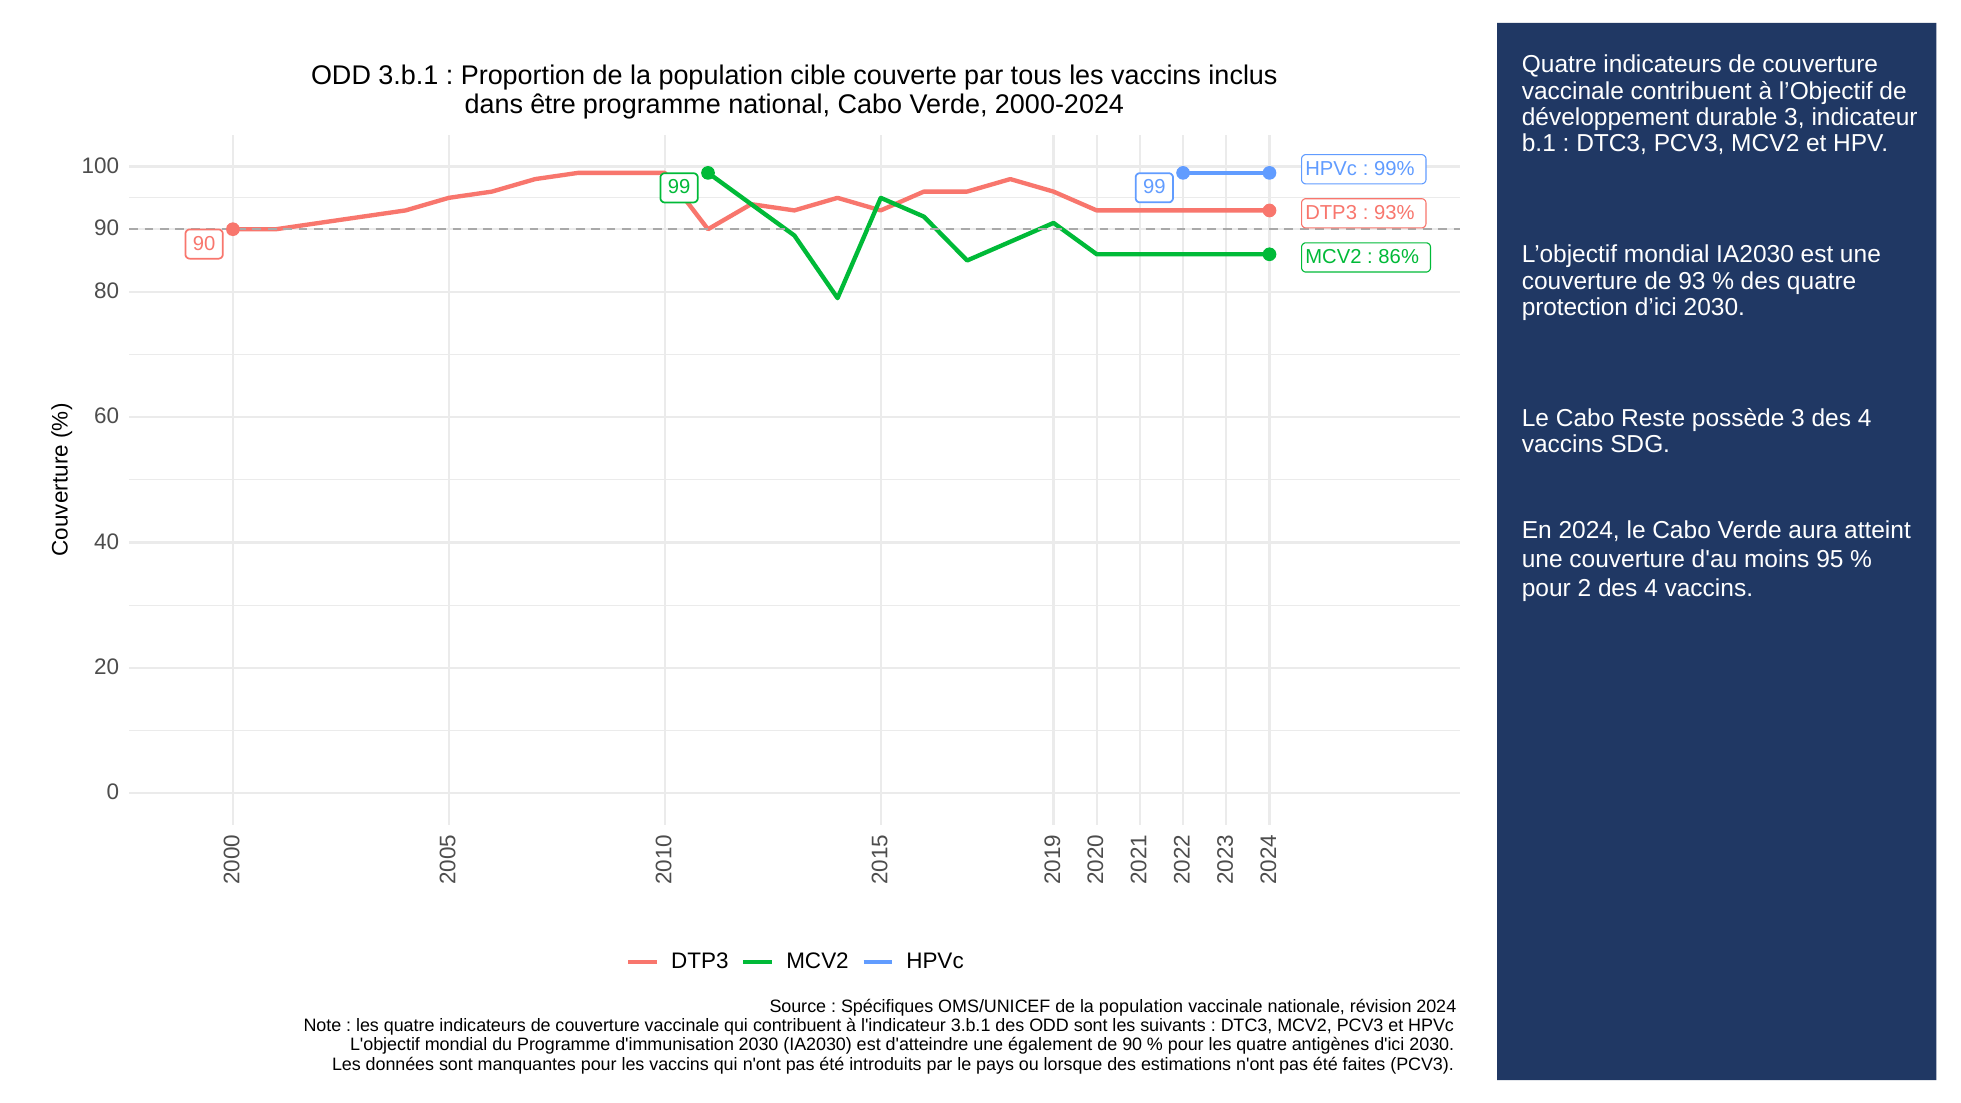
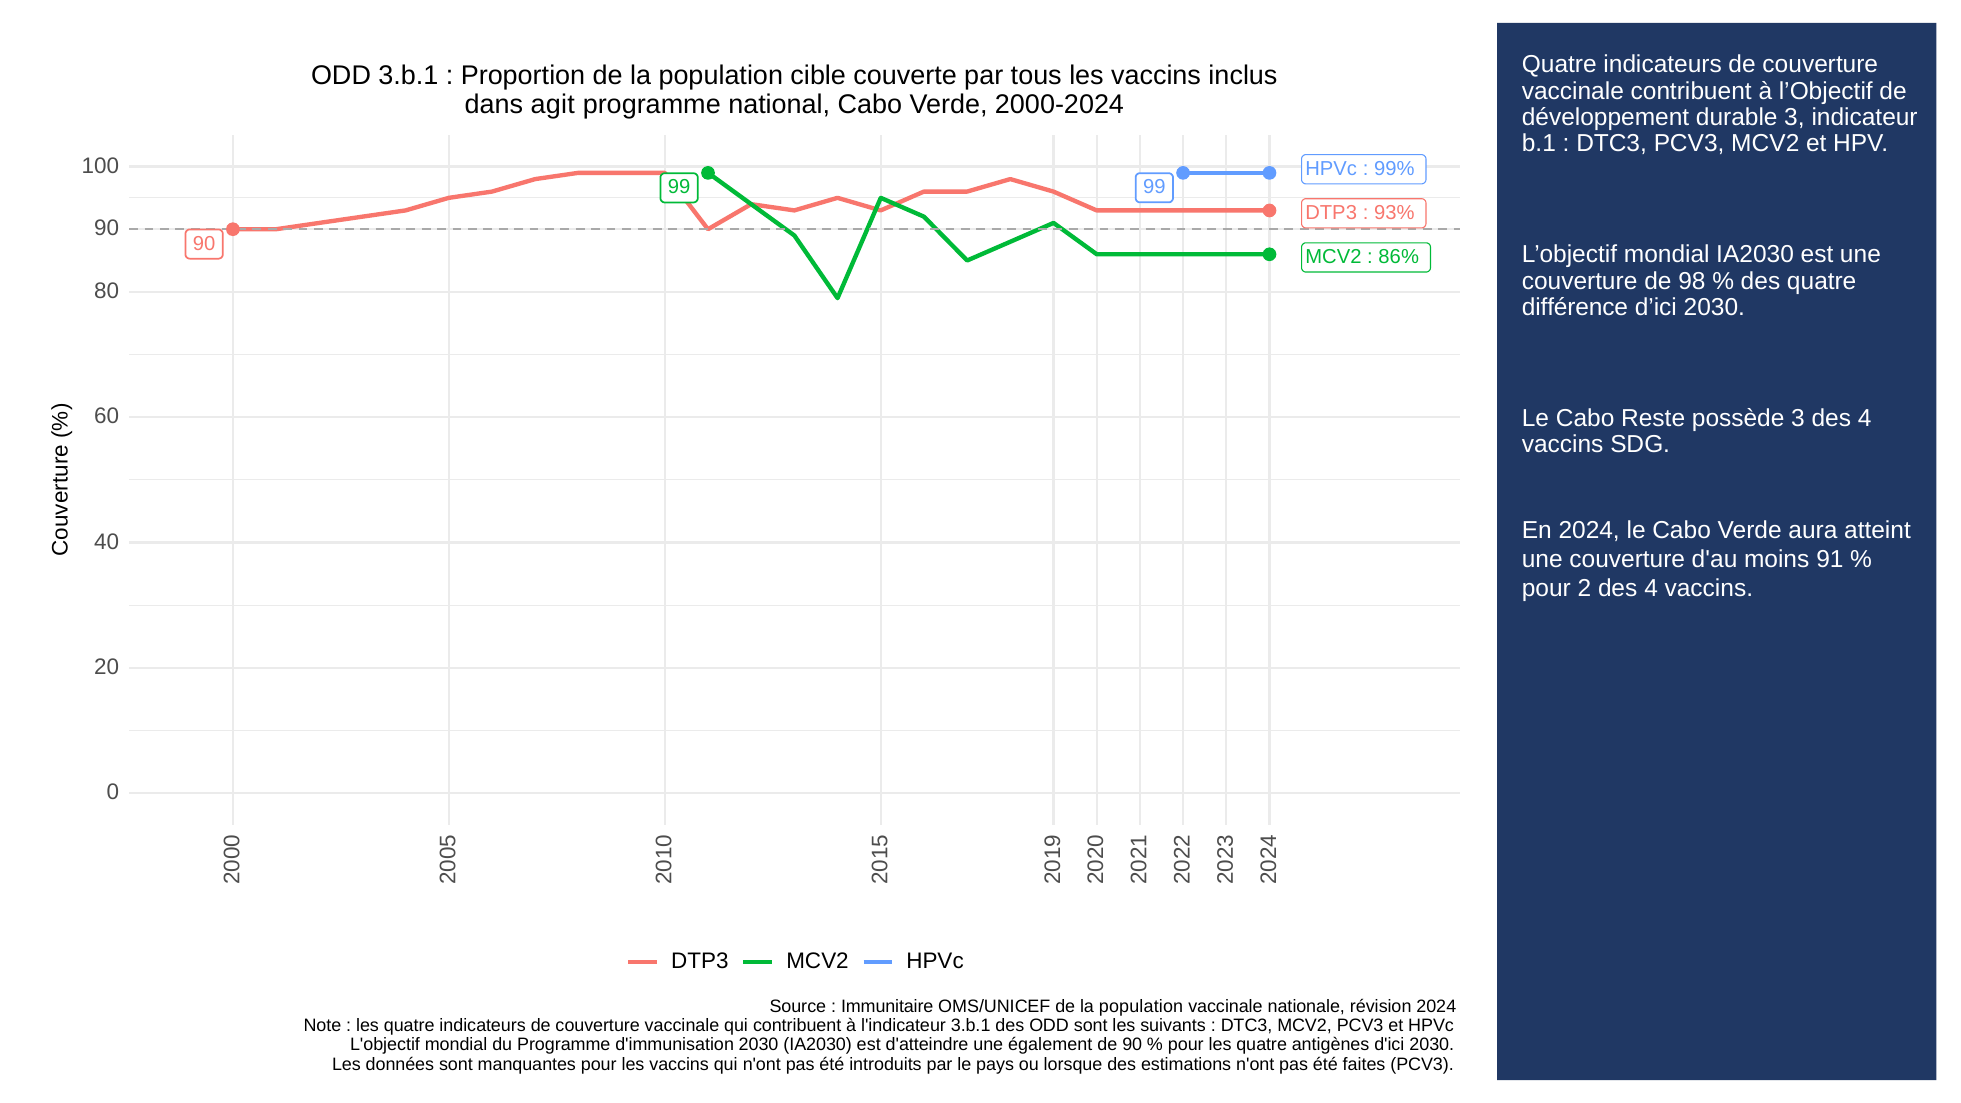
être: être -> agit
93: 93 -> 98
protection: protection -> différence
95: 95 -> 91
Spécifiques: Spécifiques -> Immunitaire
